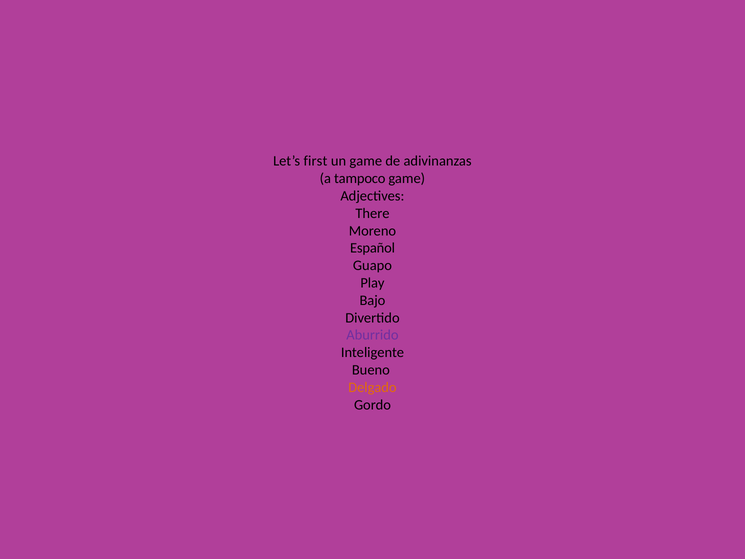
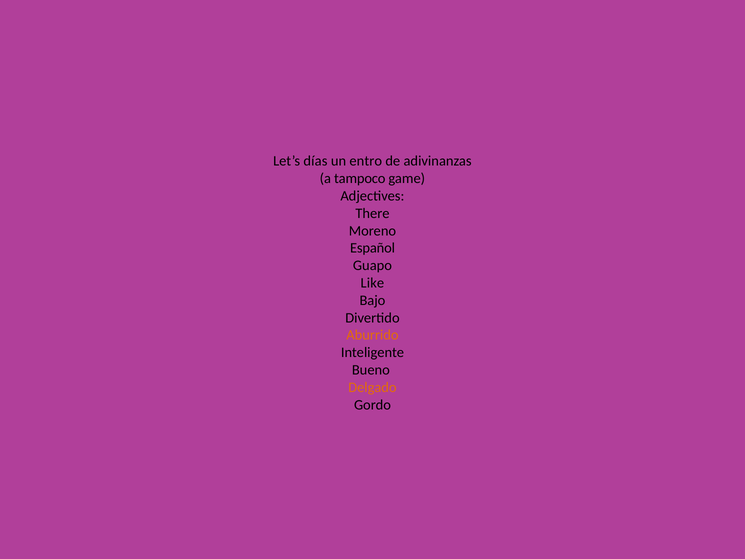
first: first -> días
un game: game -> entro
Play: Play -> Like
Aburrido colour: purple -> orange
